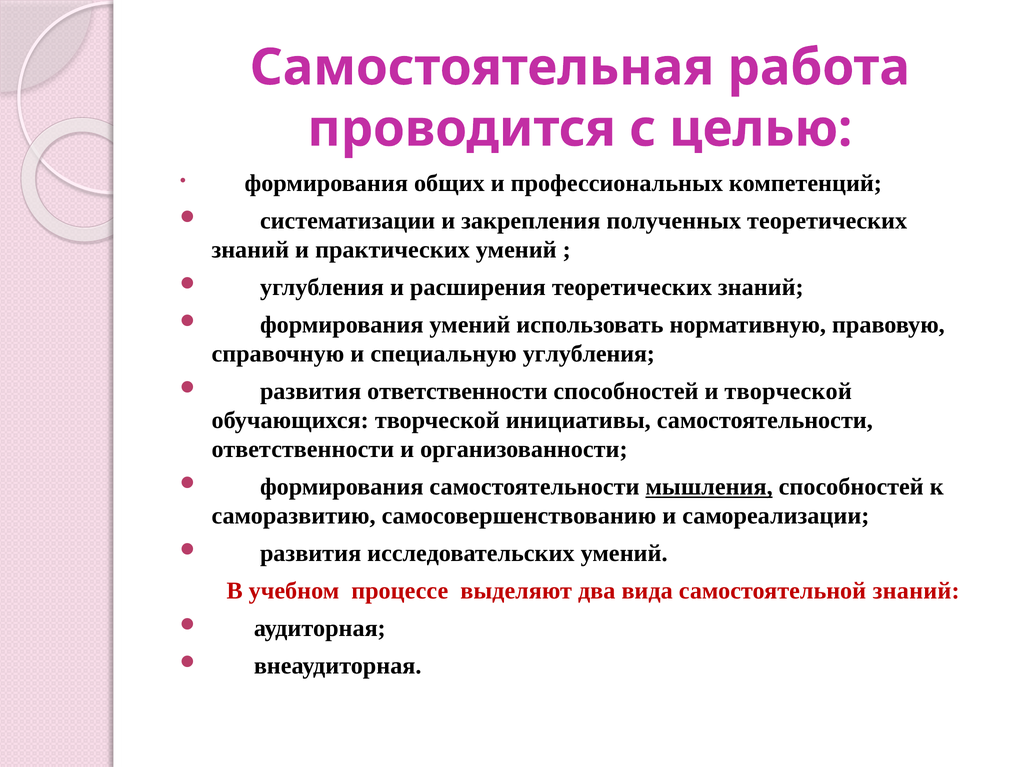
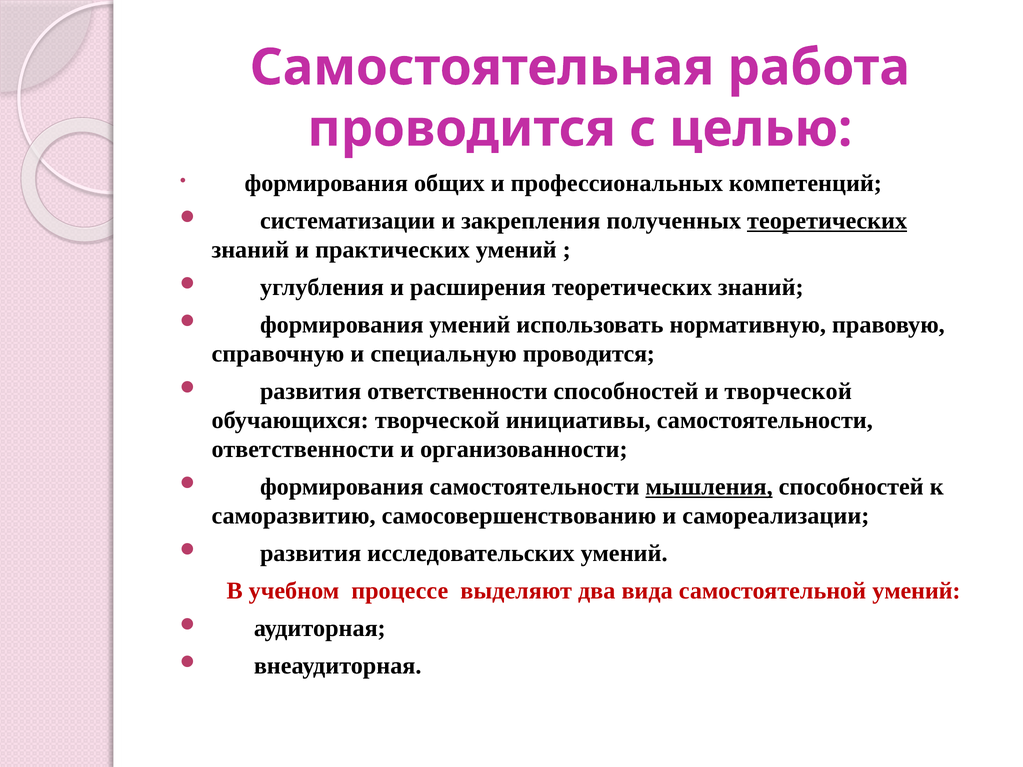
теоретических at (827, 221) underline: none -> present
специальную углубления: углубления -> проводится
самостоятельной знаний: знаний -> умений
